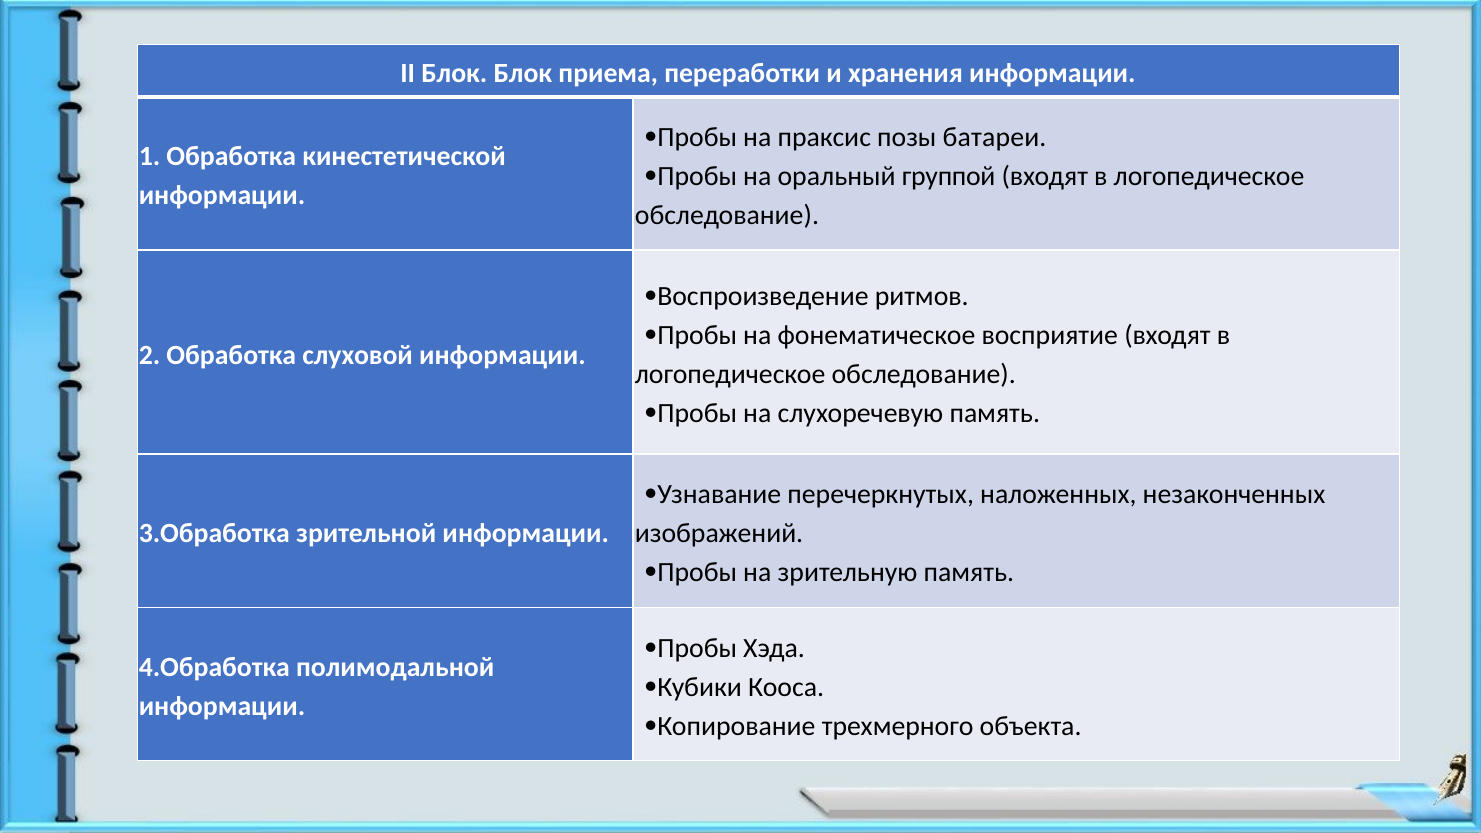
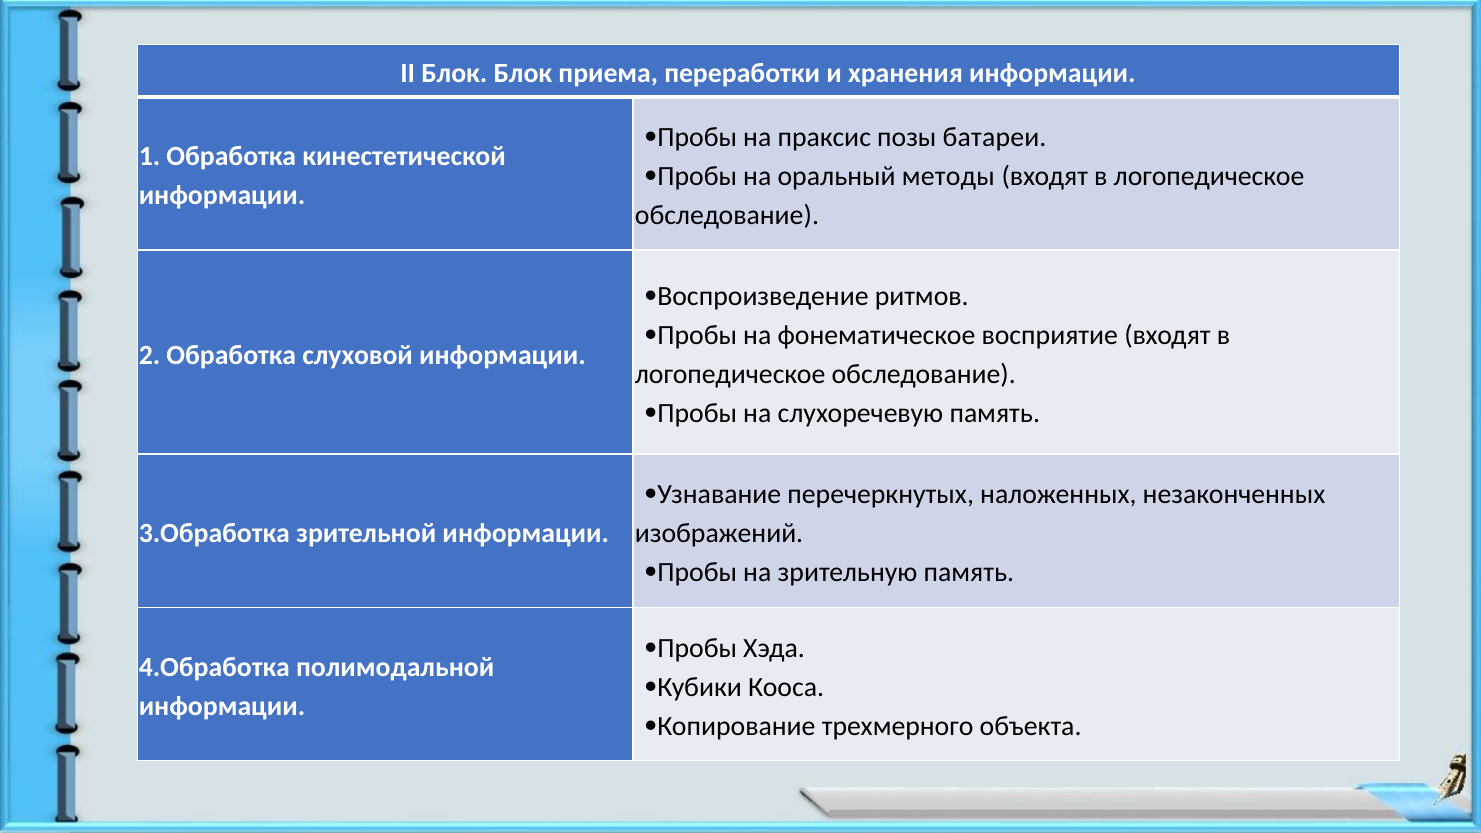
группой: группой -> методы
